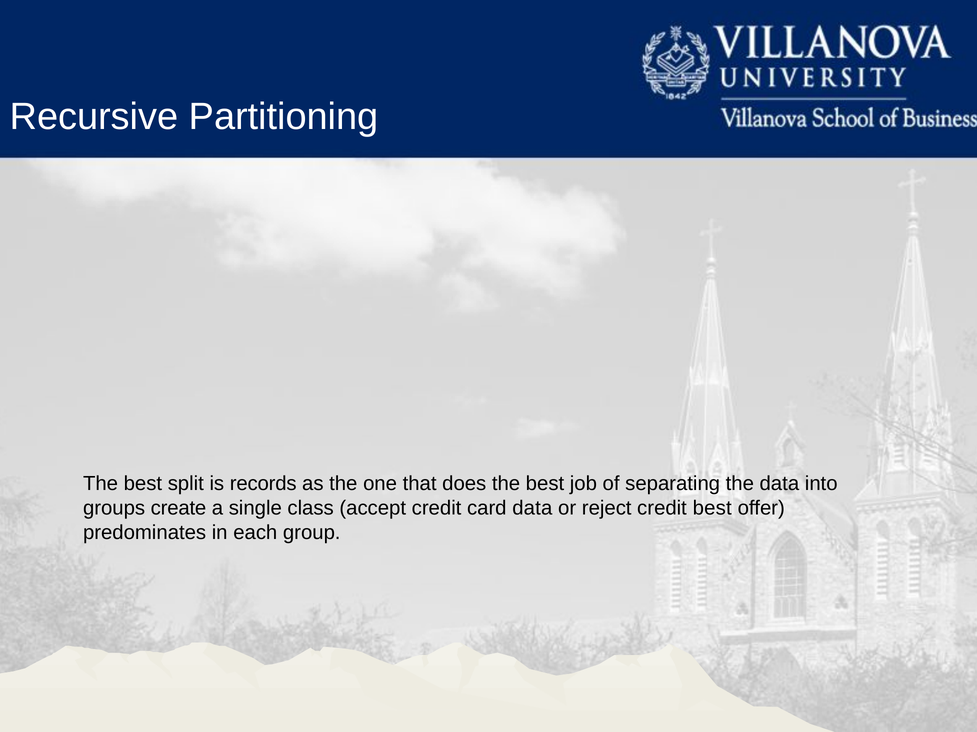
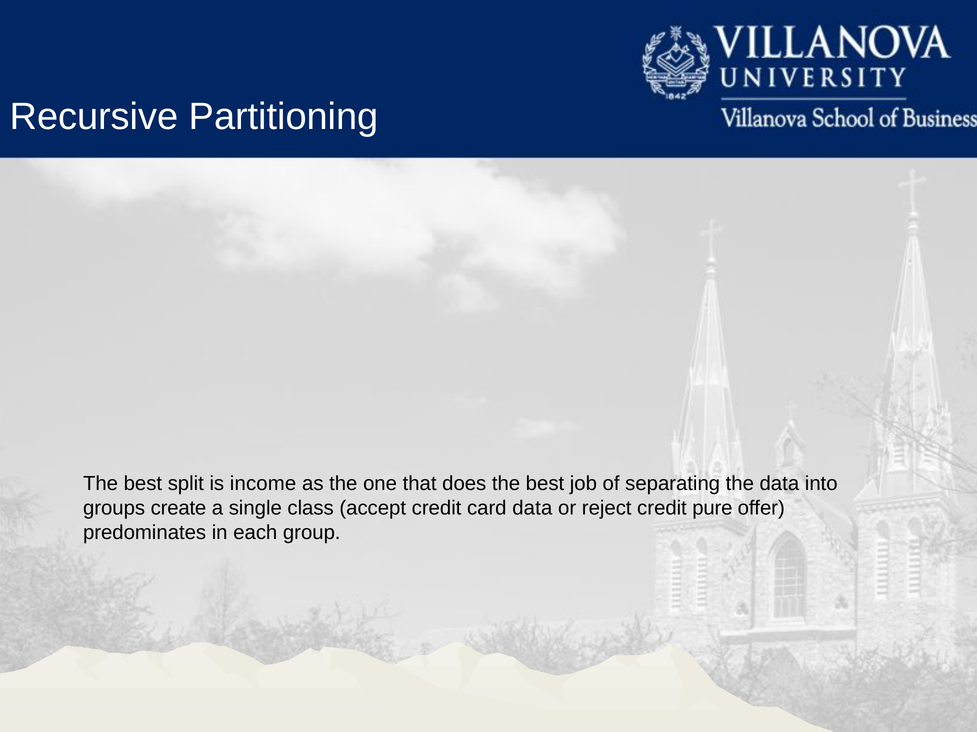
records: records -> income
credit best: best -> pure
